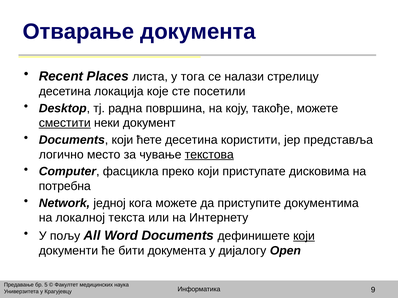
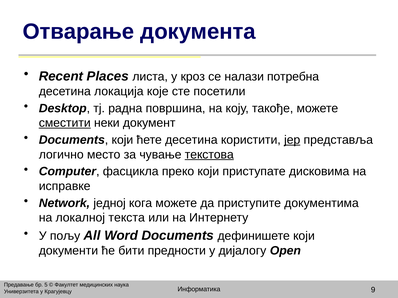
тога: тога -> кроз
стрелицу: стрелицу -> потребна
јер underline: none -> present
потребна: потребна -> исправке
који at (304, 236) underline: present -> none
бити документа: документа -> предности
